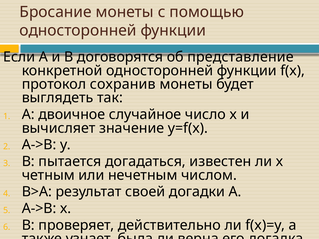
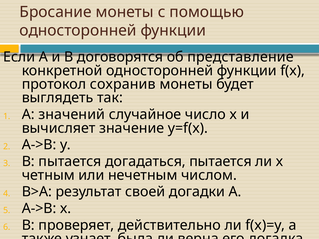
двоичное: двоичное -> значений
догадаться известен: известен -> пытается
